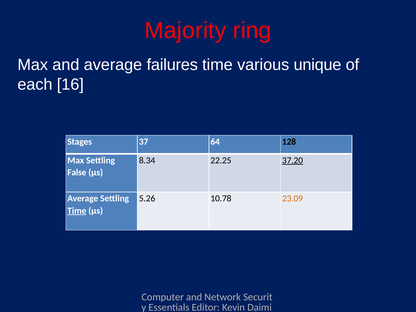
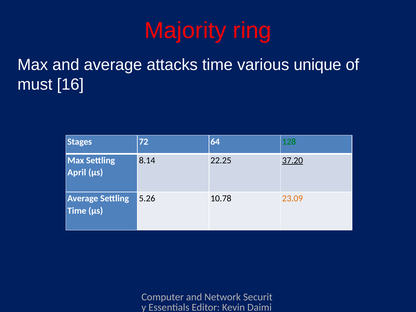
failures: failures -> attacks
each: each -> must
37: 37 -> 72
128 colour: black -> green
8.34: 8.34 -> 8.14
False: False -> April
Time at (77, 211) underline: present -> none
